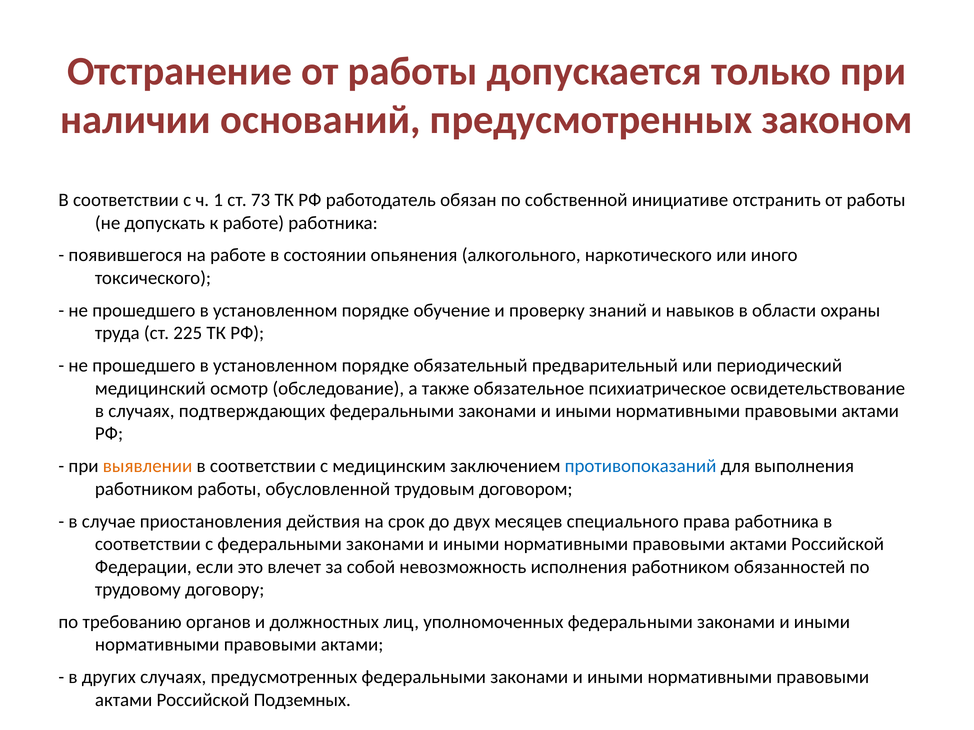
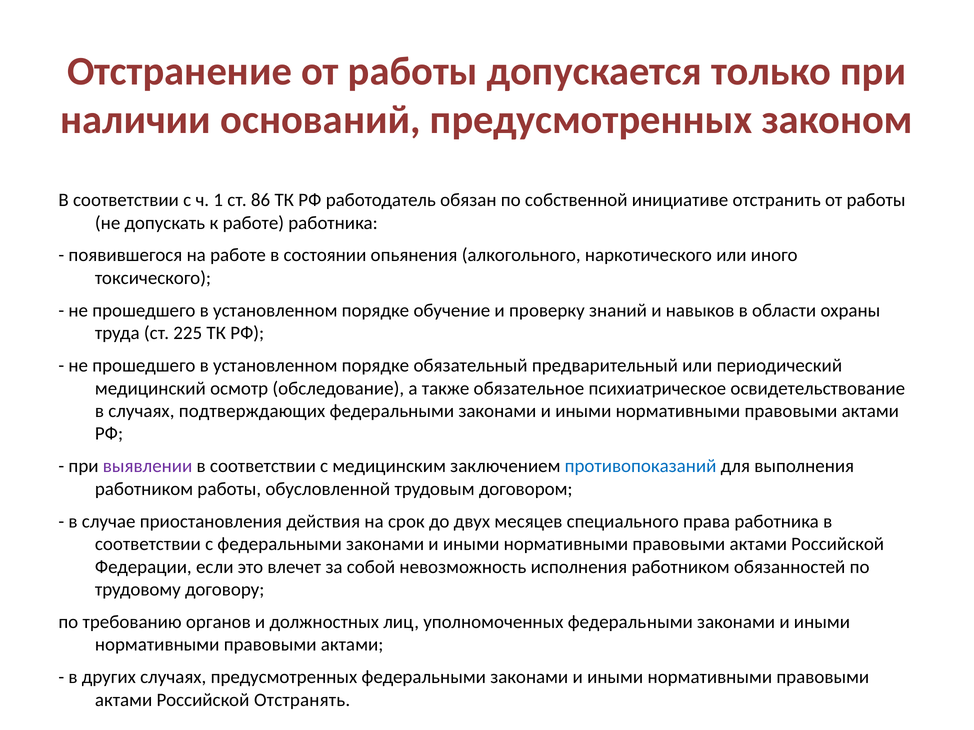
73: 73 -> 86
выявлении colour: orange -> purple
Подземных: Подземных -> Отстранять
